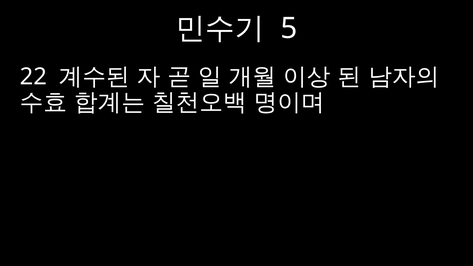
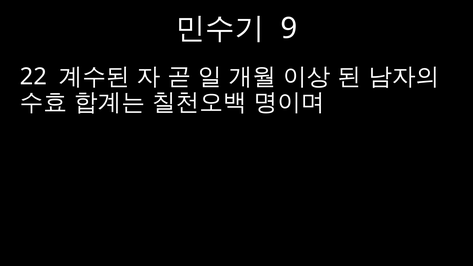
5: 5 -> 9
